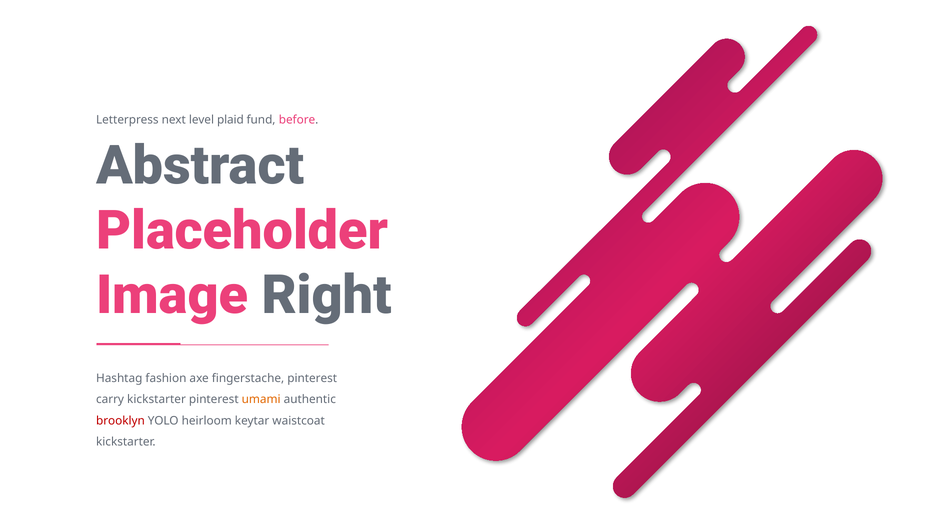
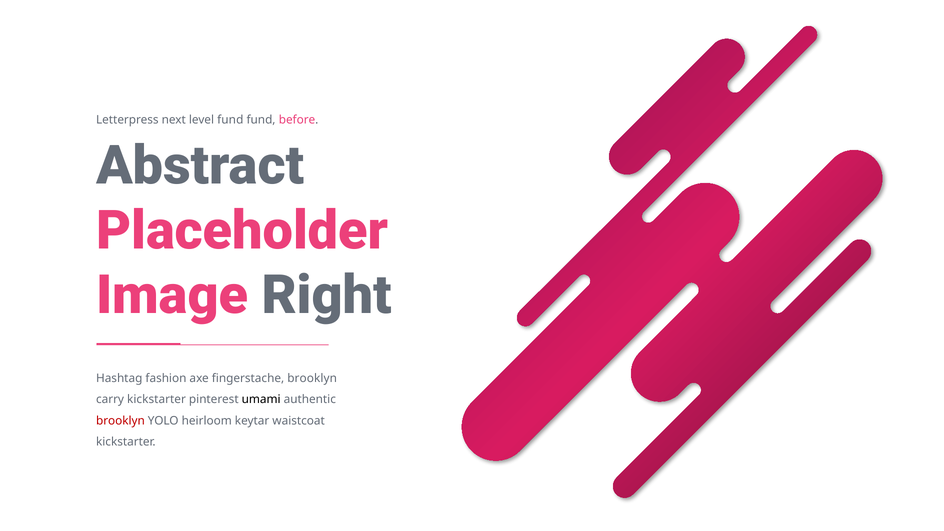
level plaid: plaid -> fund
fingerstache pinterest: pinterest -> brooklyn
umami colour: orange -> black
